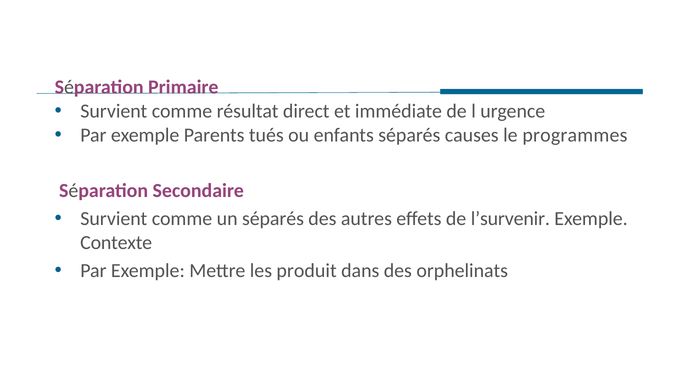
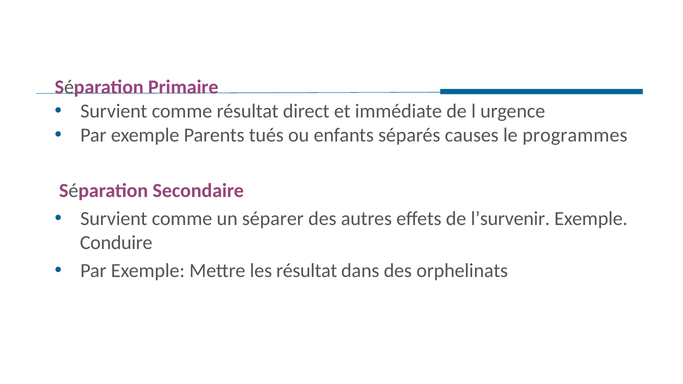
un séparés: séparés -> séparer
Contexte: Contexte -> Conduire
les produit: produit -> résultat
